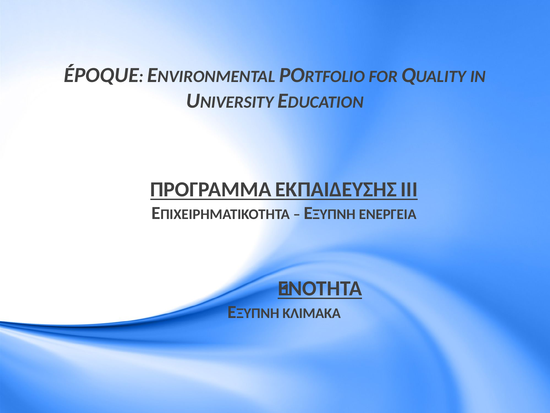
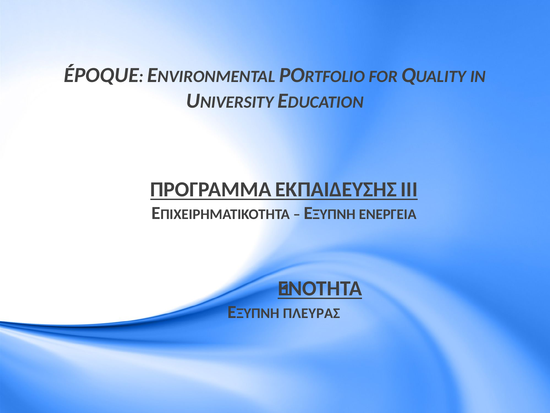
ΚΛΙΜΑΚΑ: ΚΛΙΜΑΚΑ -> ΠΛΕΥΡΑΣ
